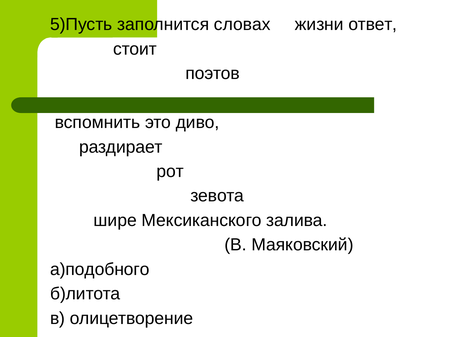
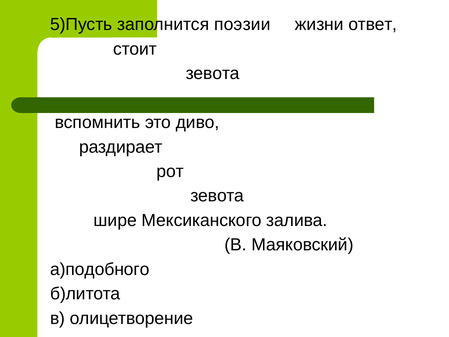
словах: словах -> поэзии
поэтов at (213, 73): поэтов -> зевота
